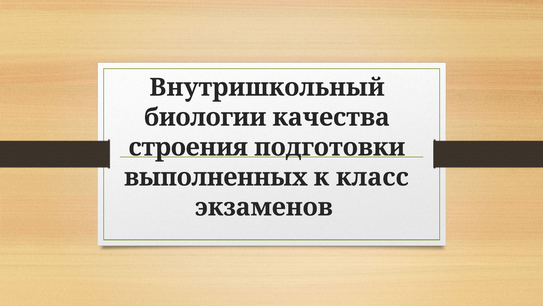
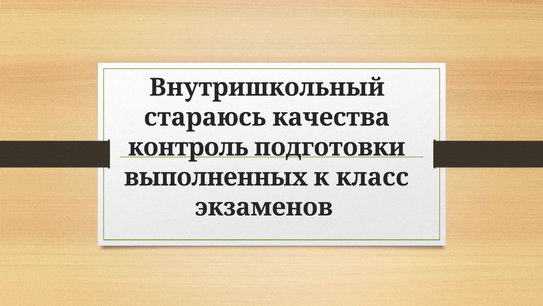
биологии: биологии -> стараюсь
строения: строения -> контроль
